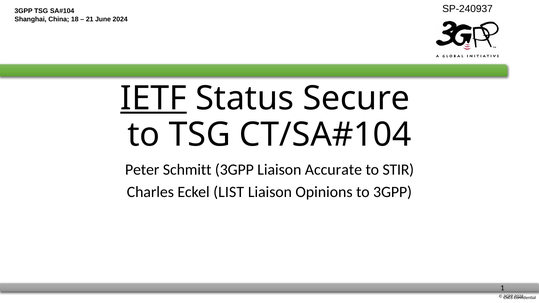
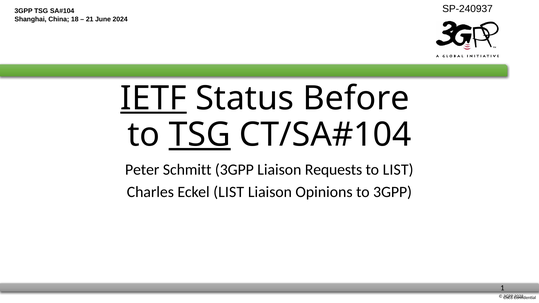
Secure: Secure -> Before
TSG at (200, 135) underline: none -> present
Accurate: Accurate -> Requests
to STIR: STIR -> LIST
